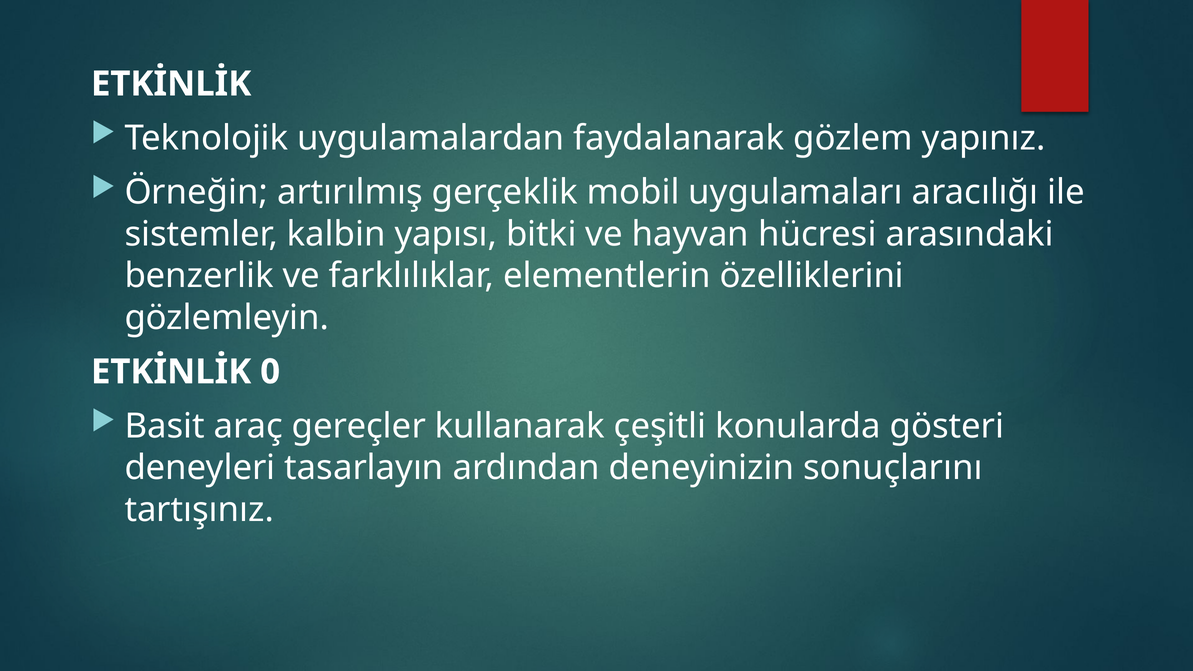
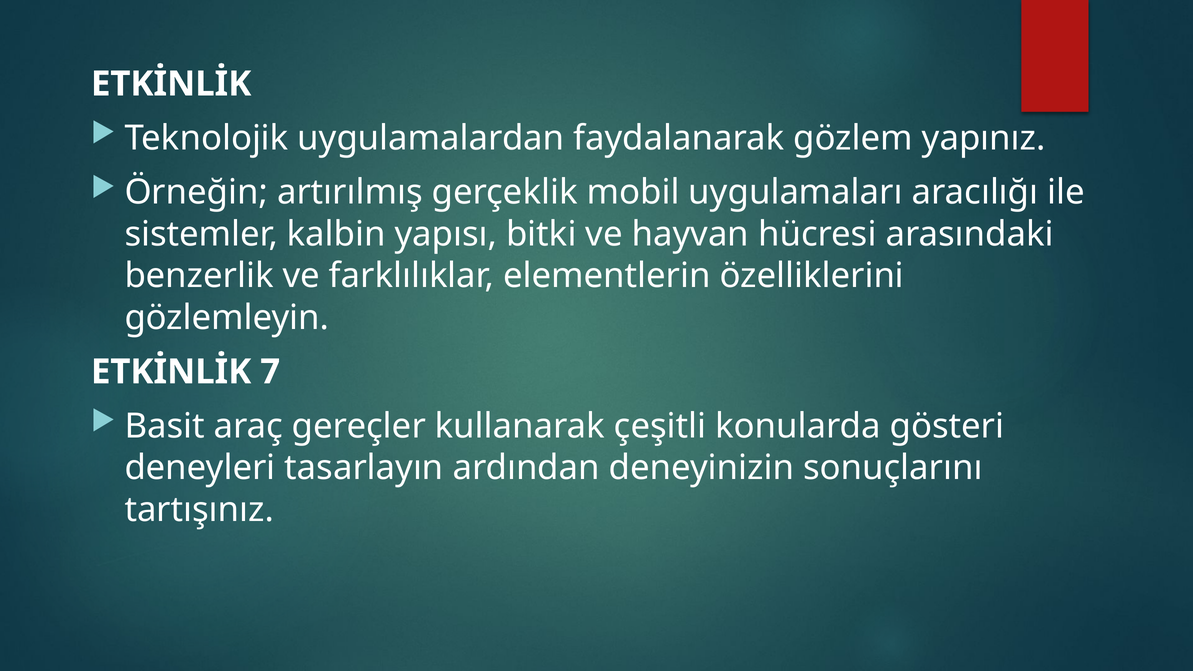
0: 0 -> 7
